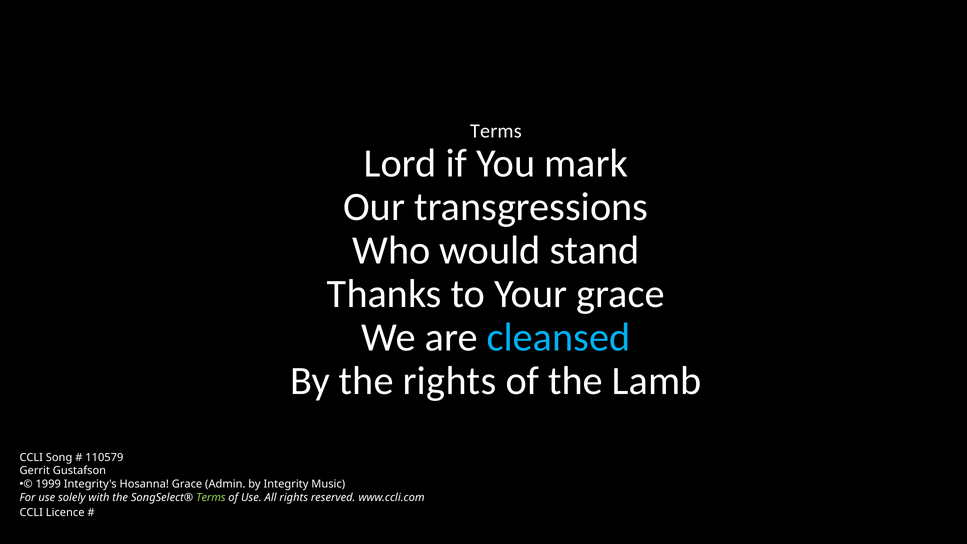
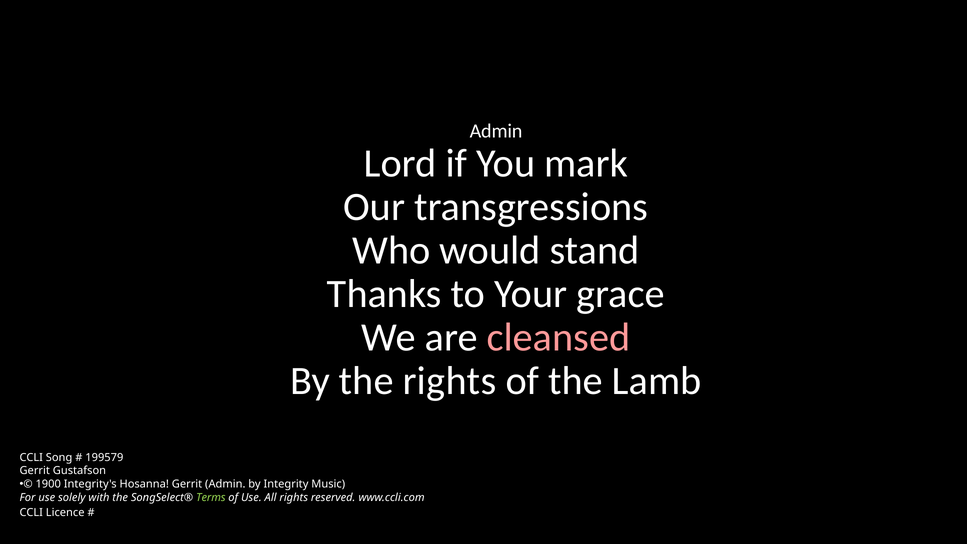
Terms at (496, 131): Terms -> Admin
cleansed colour: light blue -> pink
110579: 110579 -> 199579
1999: 1999 -> 1900
Hosanna Grace: Grace -> Gerrit
